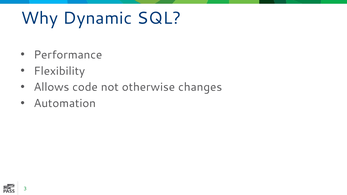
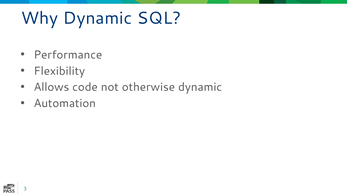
otherwise changes: changes -> dynamic
